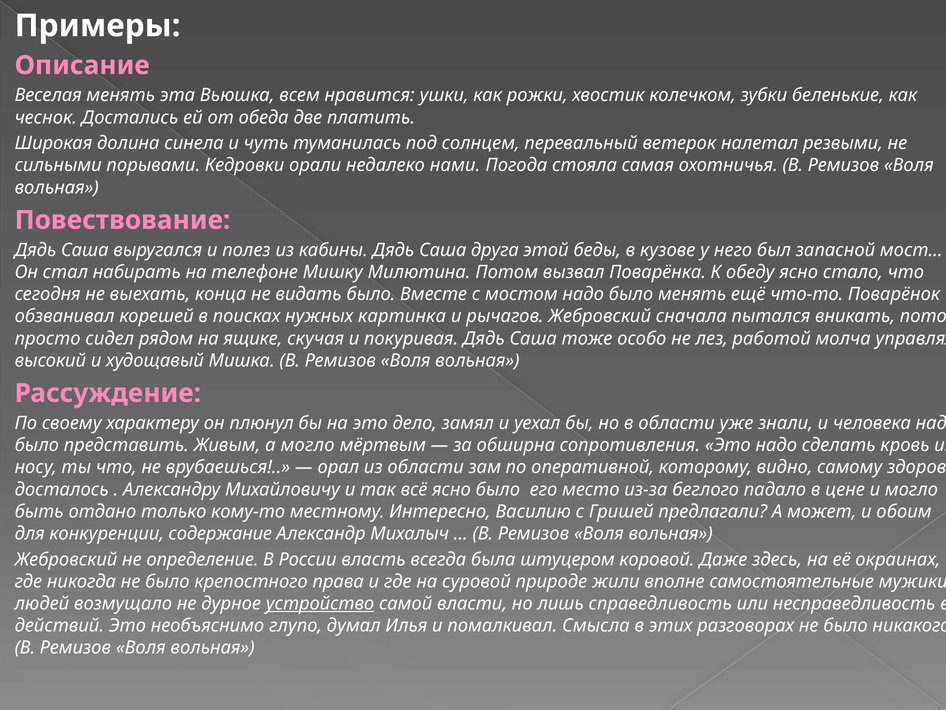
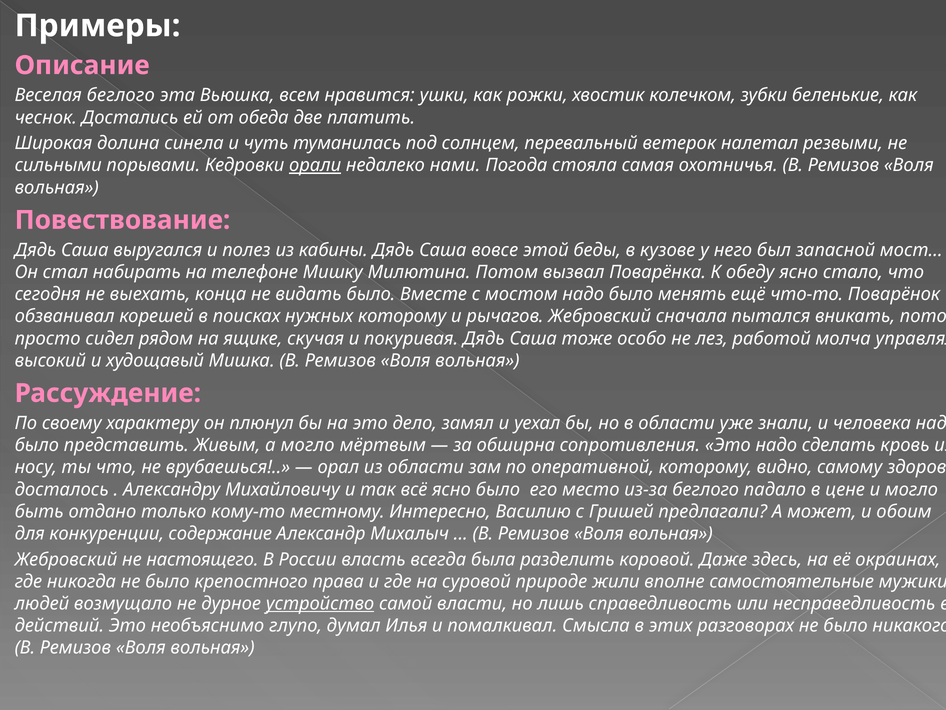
Веселая менять: менять -> беглого
орали underline: none -> present
друга: друга -> вовсе
нужных картинка: картинка -> которому
определение: определение -> настоящего
штуцером: штуцером -> разделить
